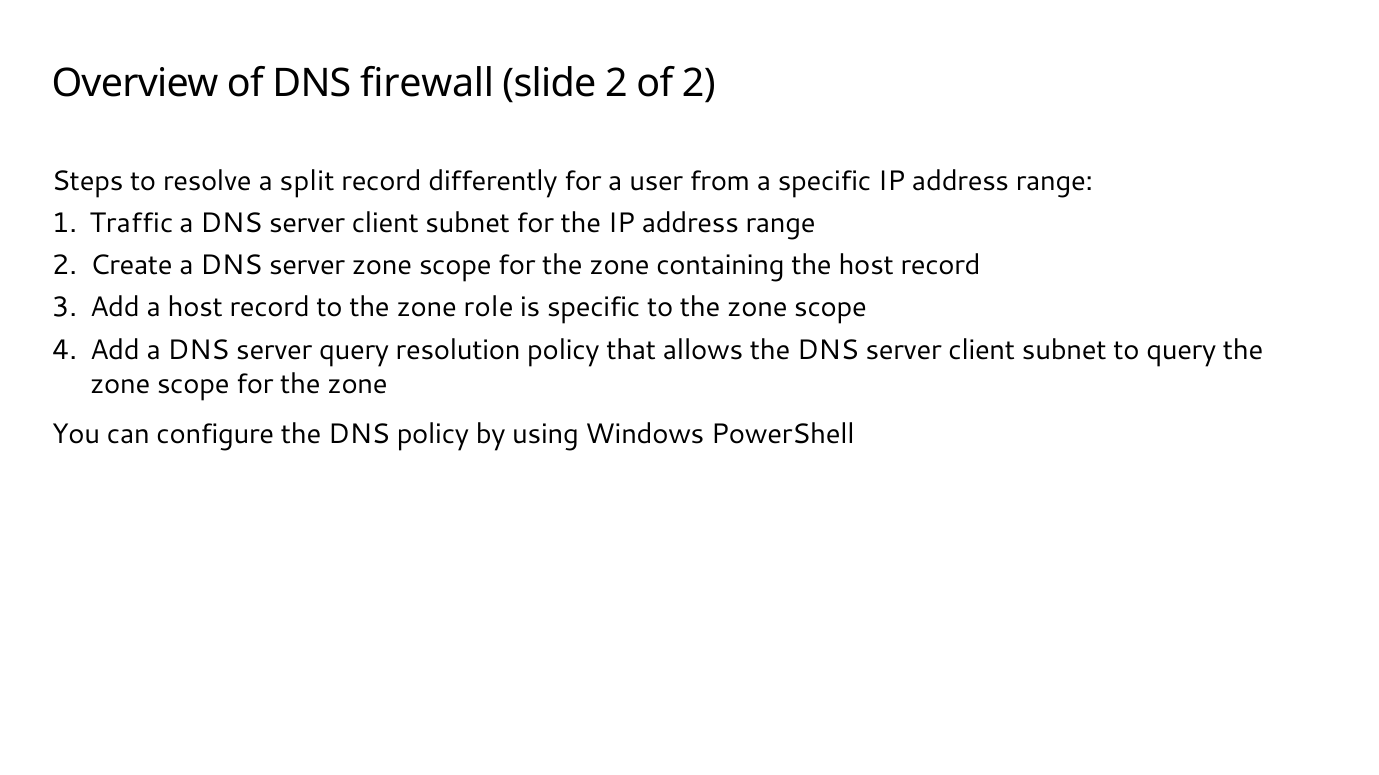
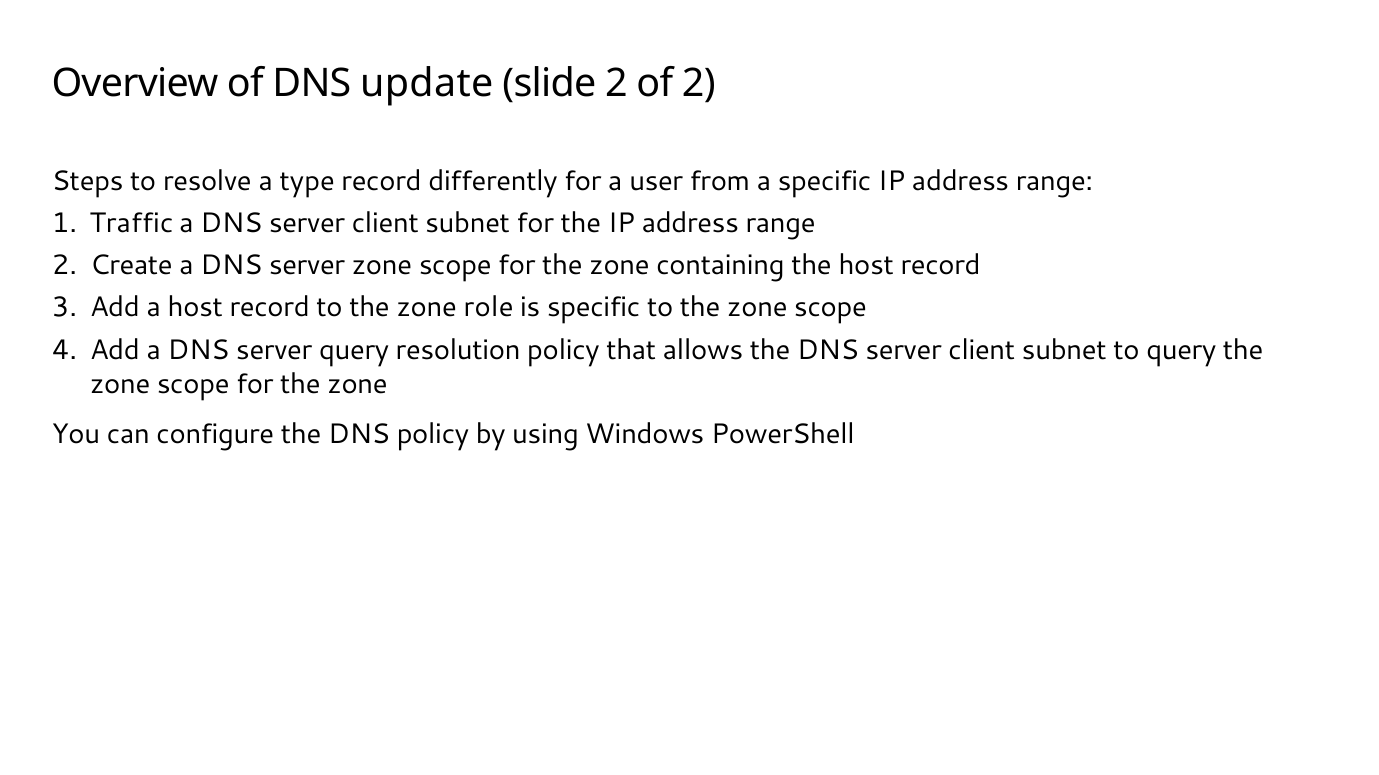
firewall: firewall -> update
split: split -> type
